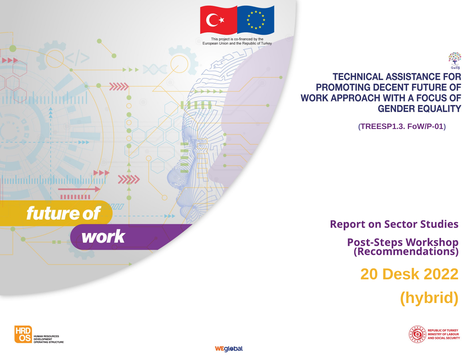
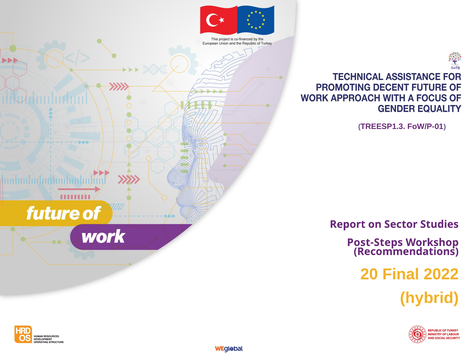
Desk: Desk -> Final
